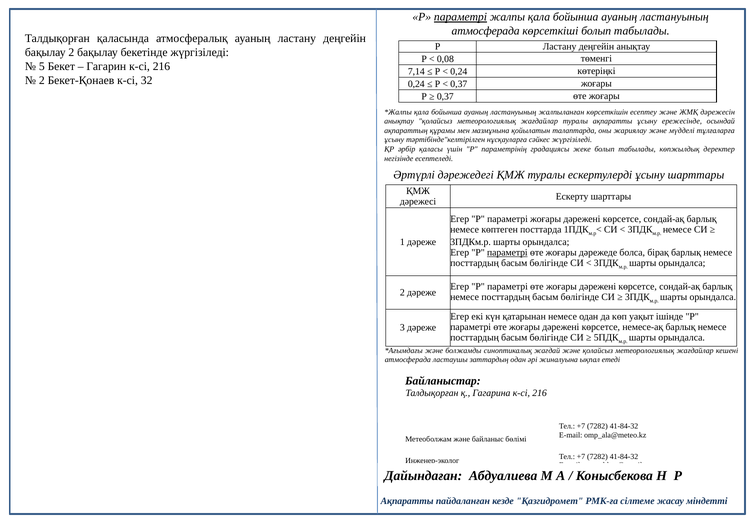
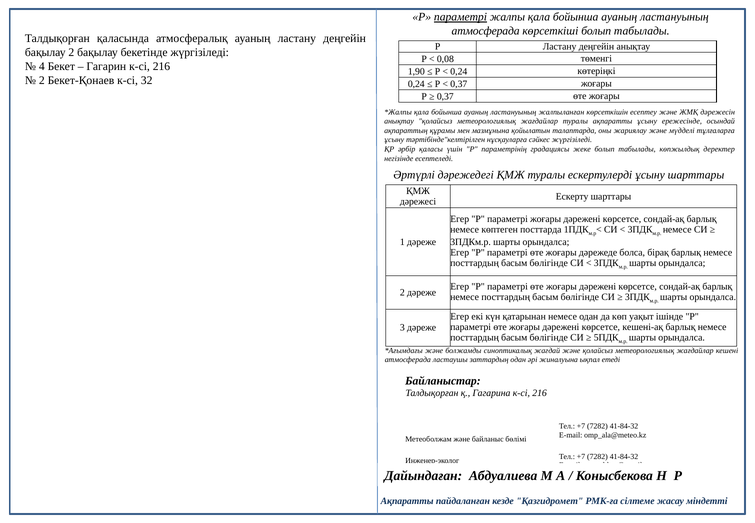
5: 5 -> 4
7,14: 7,14 -> 1,90
параметрі at (507, 252) underline: present -> none
немесе-ақ: немесе-ақ -> кешені-ақ
